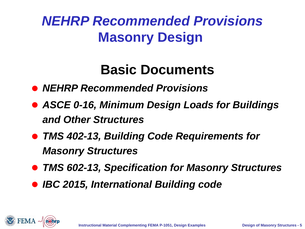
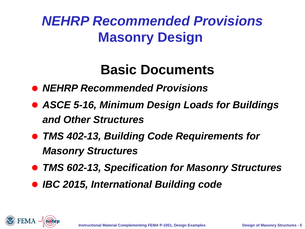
0-16: 0-16 -> 5-16
